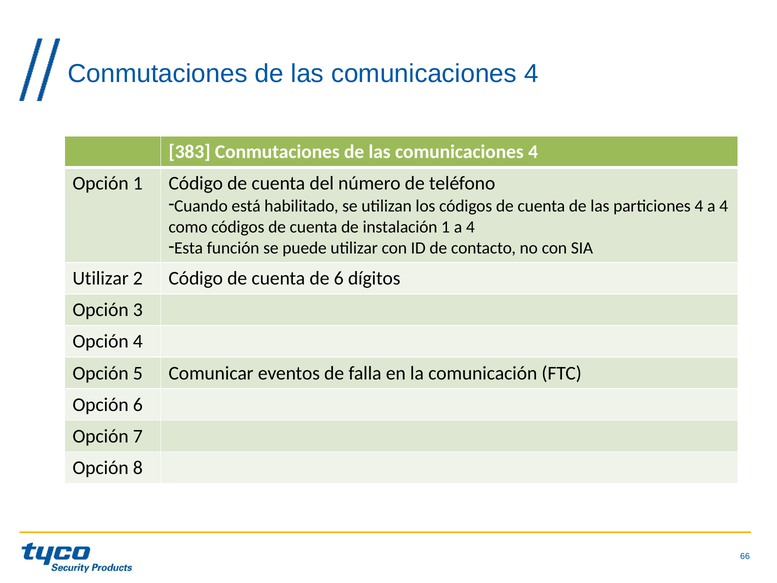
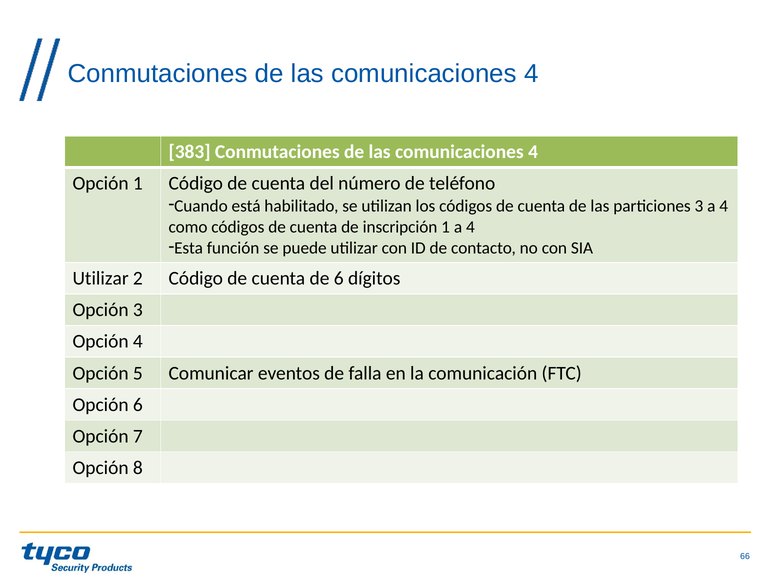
particiones 4: 4 -> 3
instalación: instalación -> inscripción
